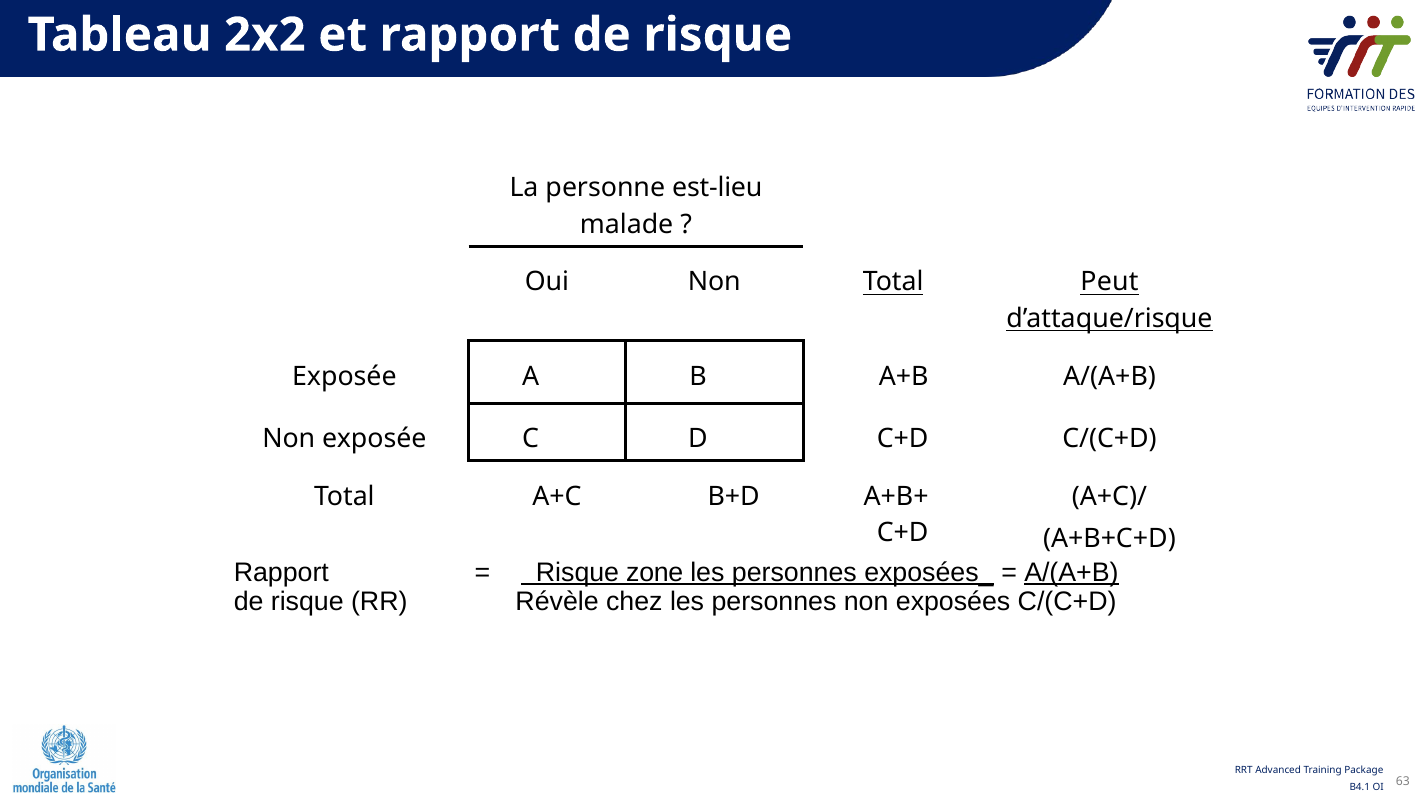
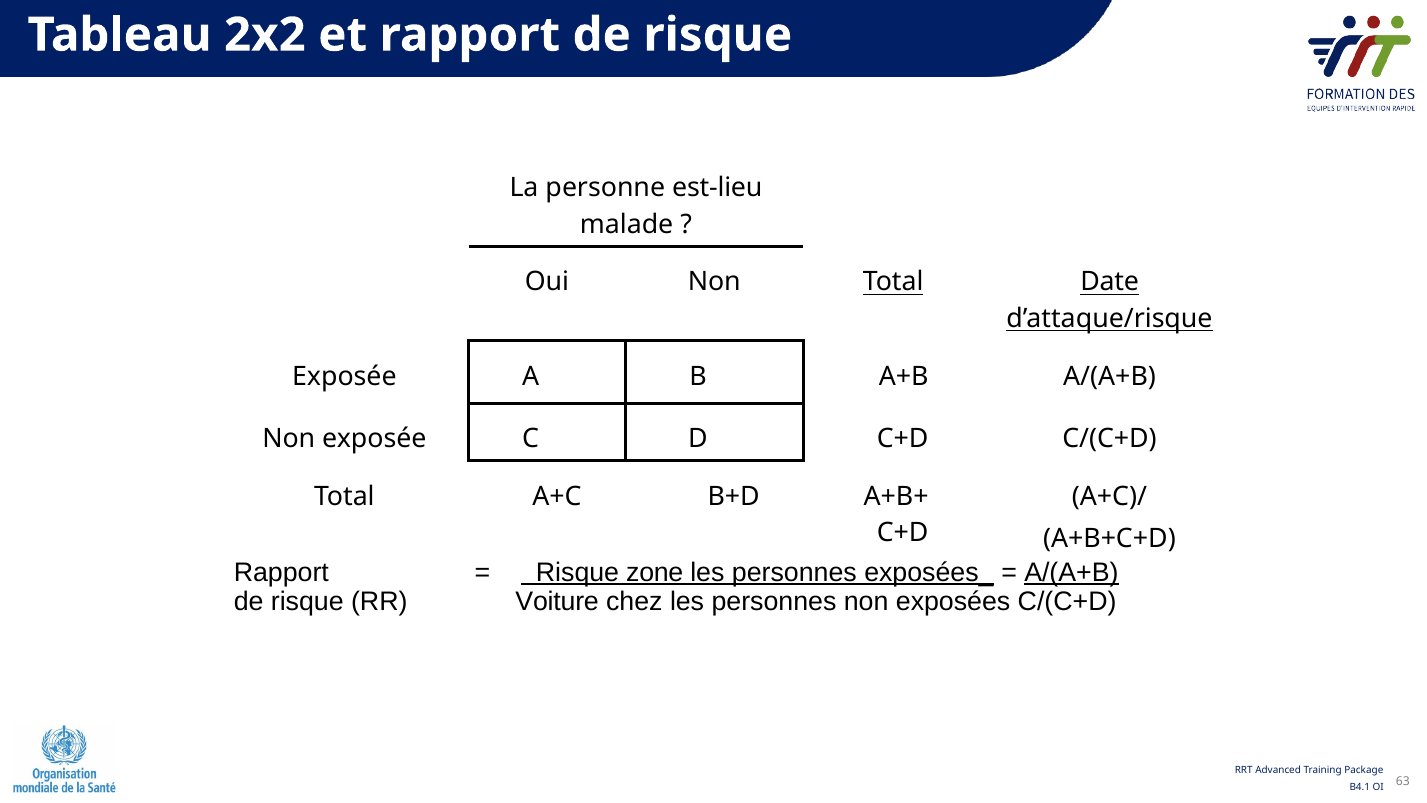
Peut: Peut -> Date
Révèle: Révèle -> Voiture
